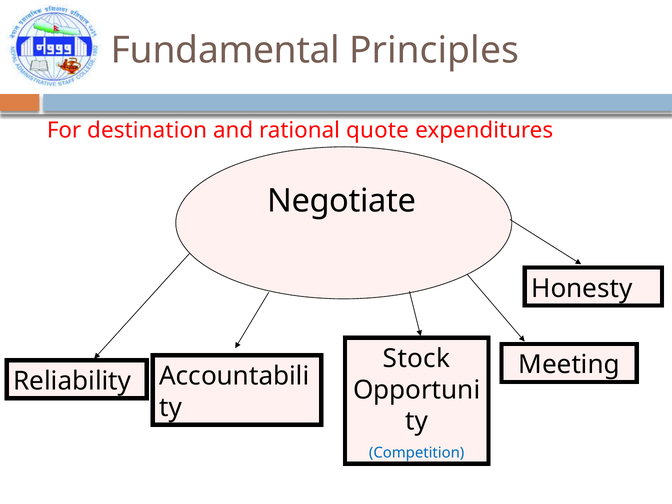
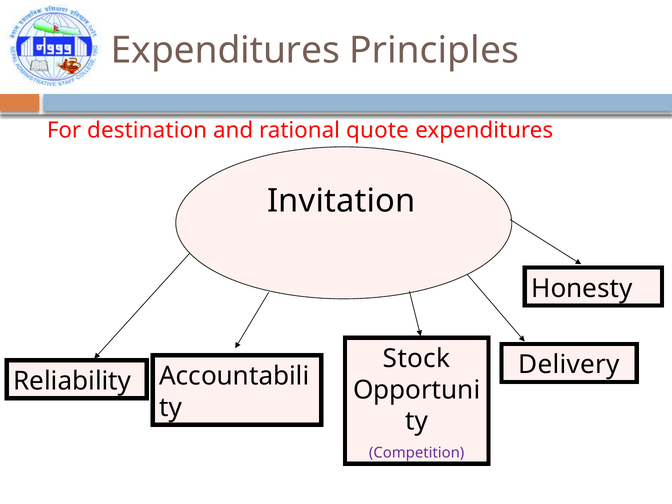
Fundamental at (225, 50): Fundamental -> Expenditures
Negotiate: Negotiate -> Invitation
Meeting: Meeting -> Delivery
Competition colour: blue -> purple
